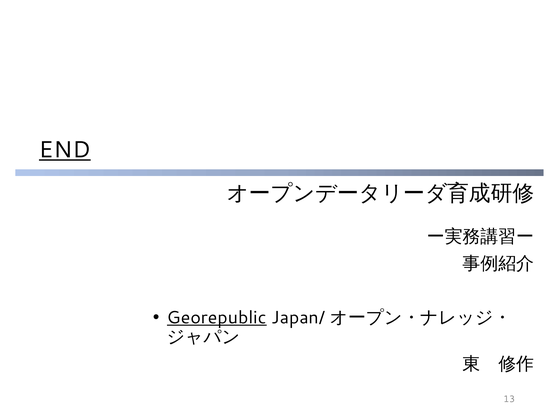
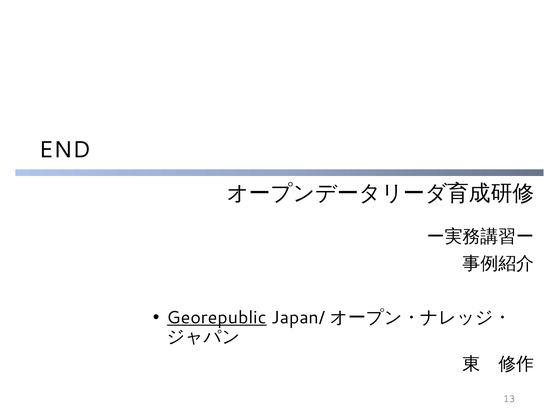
END underline: present -> none
